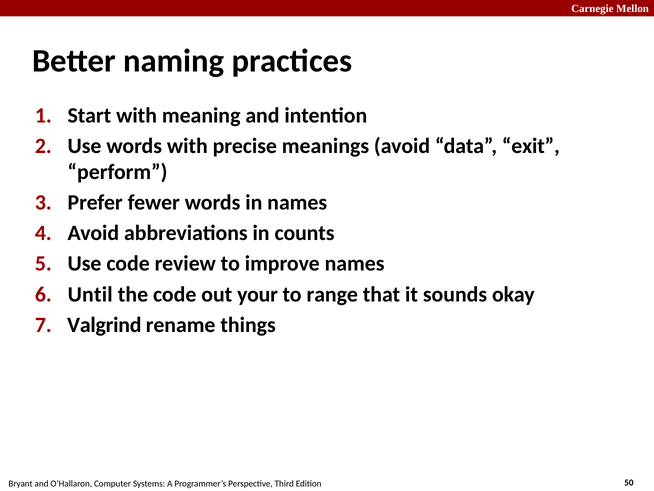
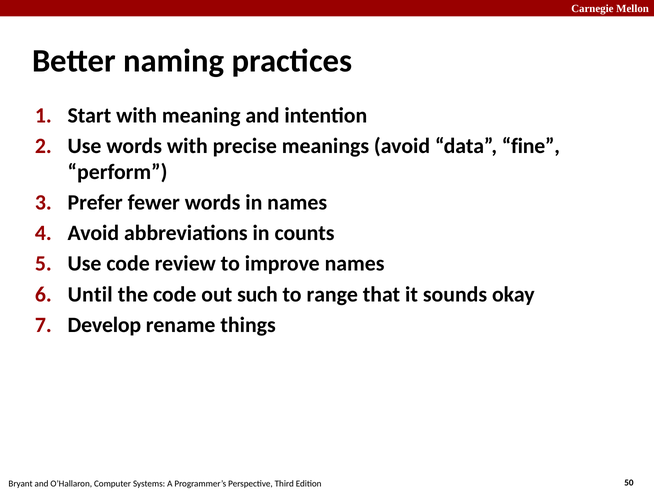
exit: exit -> fine
your: your -> such
Valgrind: Valgrind -> Develop
